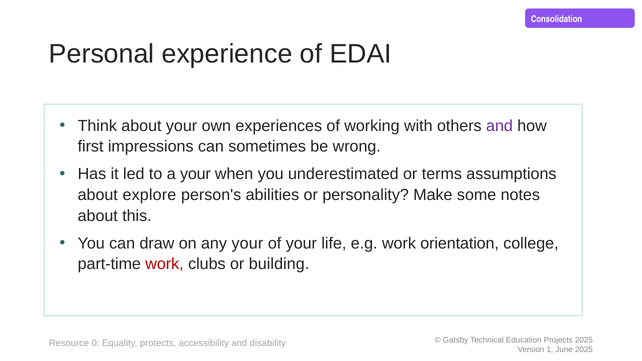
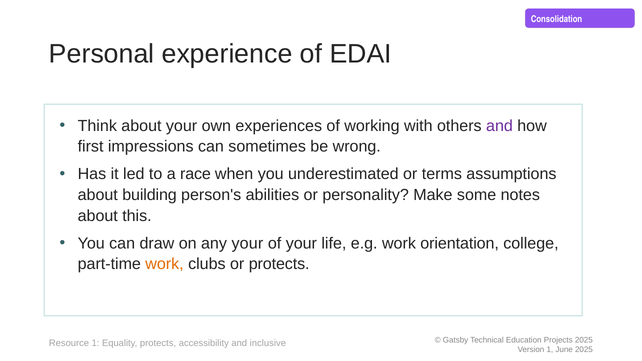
a your: your -> race
explore: explore -> building
work at (165, 264) colour: red -> orange
or building: building -> protects
Resource 0: 0 -> 1
disability: disability -> inclusive
